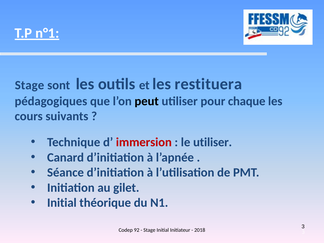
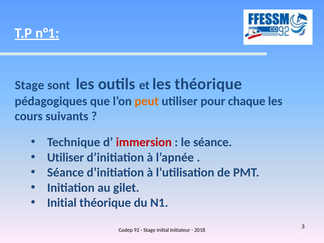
les restituera: restituera -> théorique
peut colour: black -> orange
le utiliser: utiliser -> séance
Canard at (65, 157): Canard -> Utiliser
